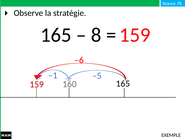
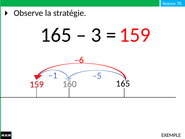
8: 8 -> 3
